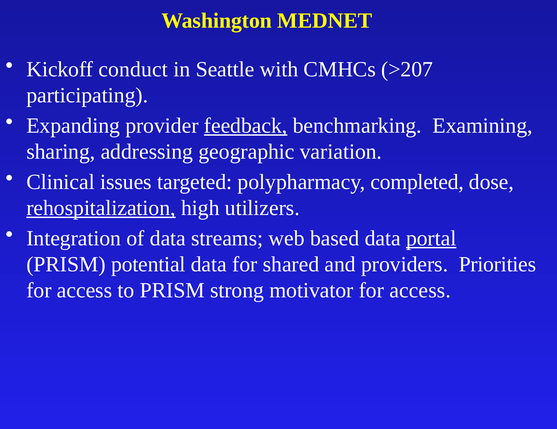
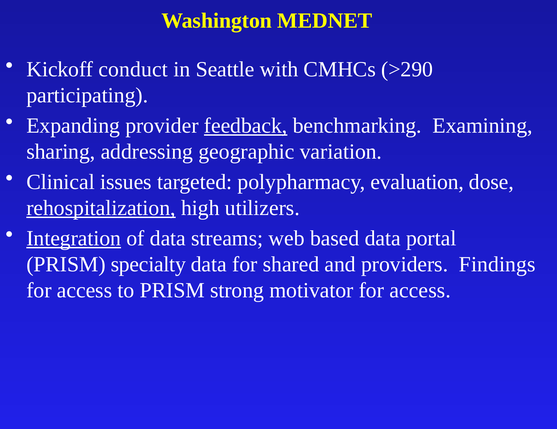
>207: >207 -> >290
completed: completed -> evaluation
Integration underline: none -> present
portal underline: present -> none
potential: potential -> specialty
Priorities: Priorities -> Findings
